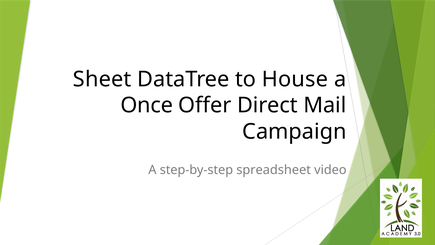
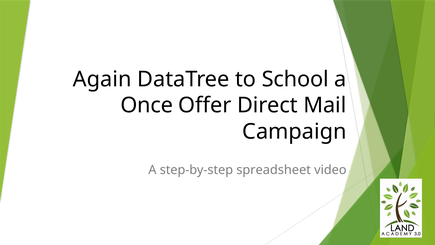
Sheet: Sheet -> Again
House: House -> School
